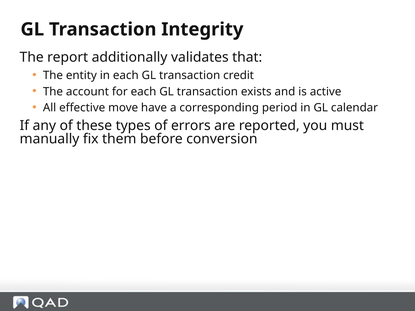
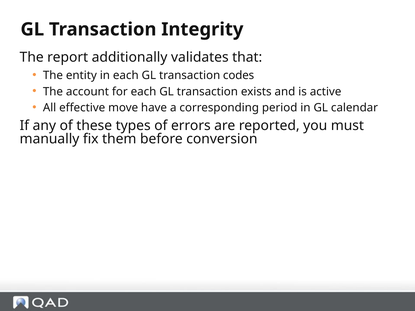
credit: credit -> codes
